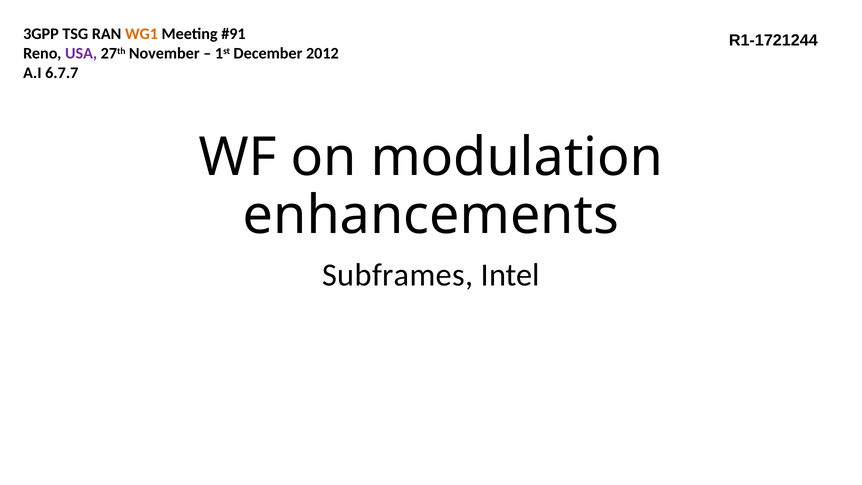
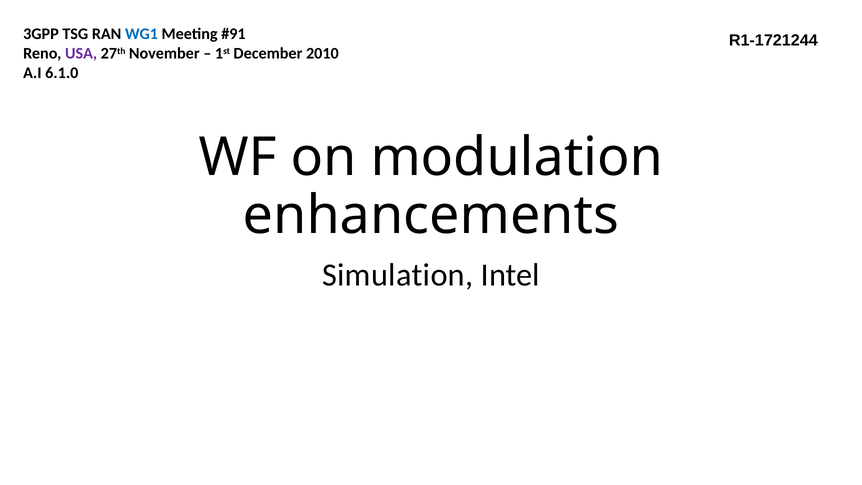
WG1 colour: orange -> blue
2012: 2012 -> 2010
6.7.7: 6.7.7 -> 6.1.0
Subframes: Subframes -> Simulation
